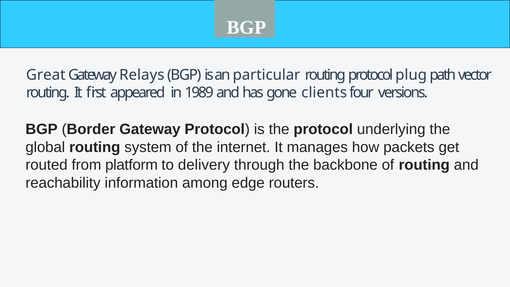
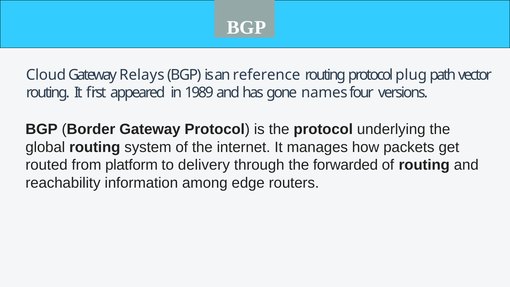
Great: Great -> Cloud
particular: particular -> reference
clients: clients -> names
backbone: backbone -> forwarded
